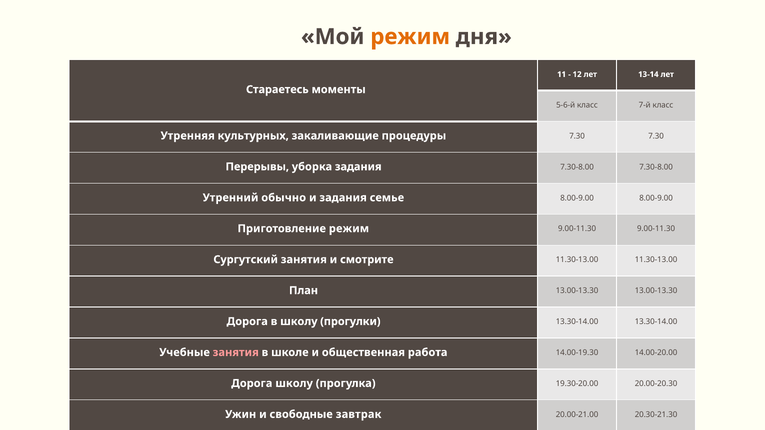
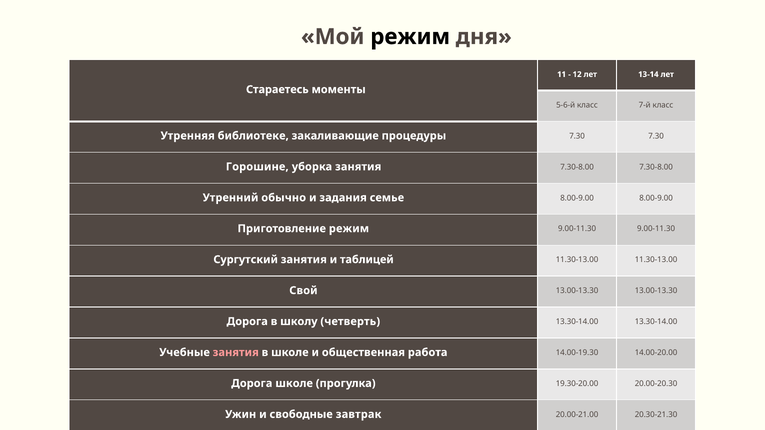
режим at (410, 37) colour: orange -> black
культурных: культурных -> библиотеке
Перерывы: Перерывы -> Горошине
уборка задания: задания -> занятия
смотрите: смотрите -> таблицей
План: План -> Свой
прогулки: прогулки -> четверть
Дорога школу: школу -> школе
